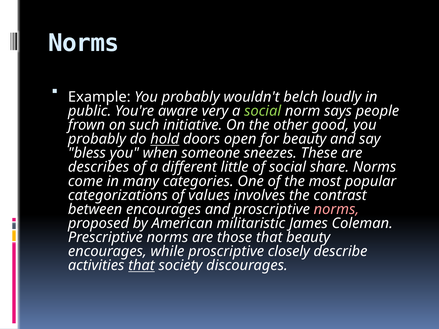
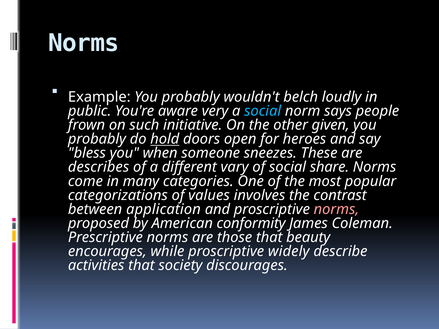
social at (263, 111) colour: light green -> light blue
good: good -> given
for beauty: beauty -> heroes
little: little -> vary
between encourages: encourages -> application
militaristic: militaristic -> conformity
closely: closely -> widely
that at (141, 266) underline: present -> none
